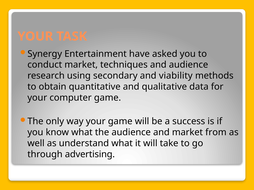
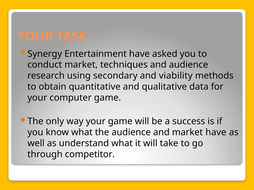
market from: from -> have
advertising: advertising -> competitor
